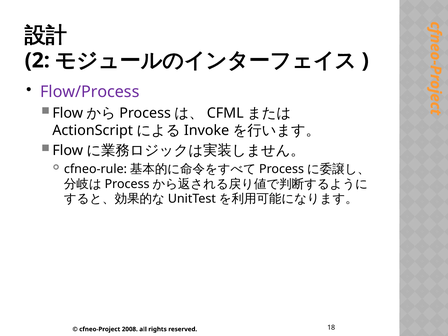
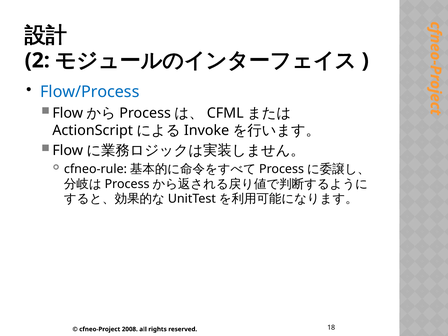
Flow/Process colour: purple -> blue
